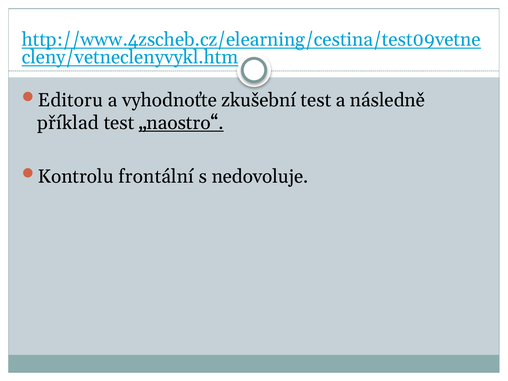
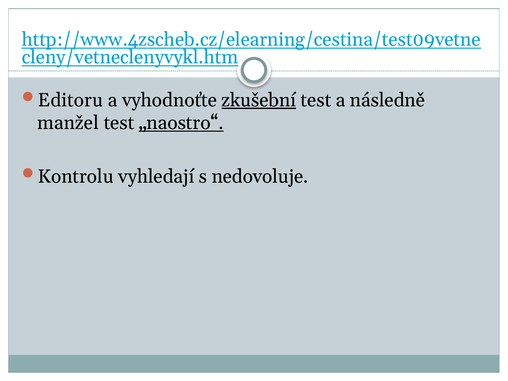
zkušební underline: none -> present
příklad: příklad -> manžel
frontální: frontální -> vyhledají
